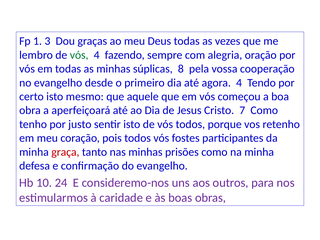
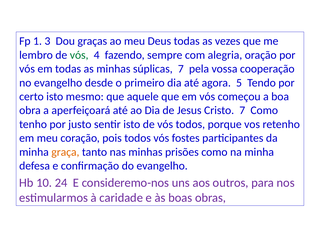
súplicas 8: 8 -> 7
agora 4: 4 -> 5
graça colour: red -> orange
